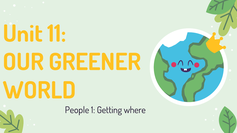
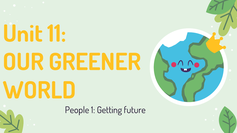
where: where -> future
